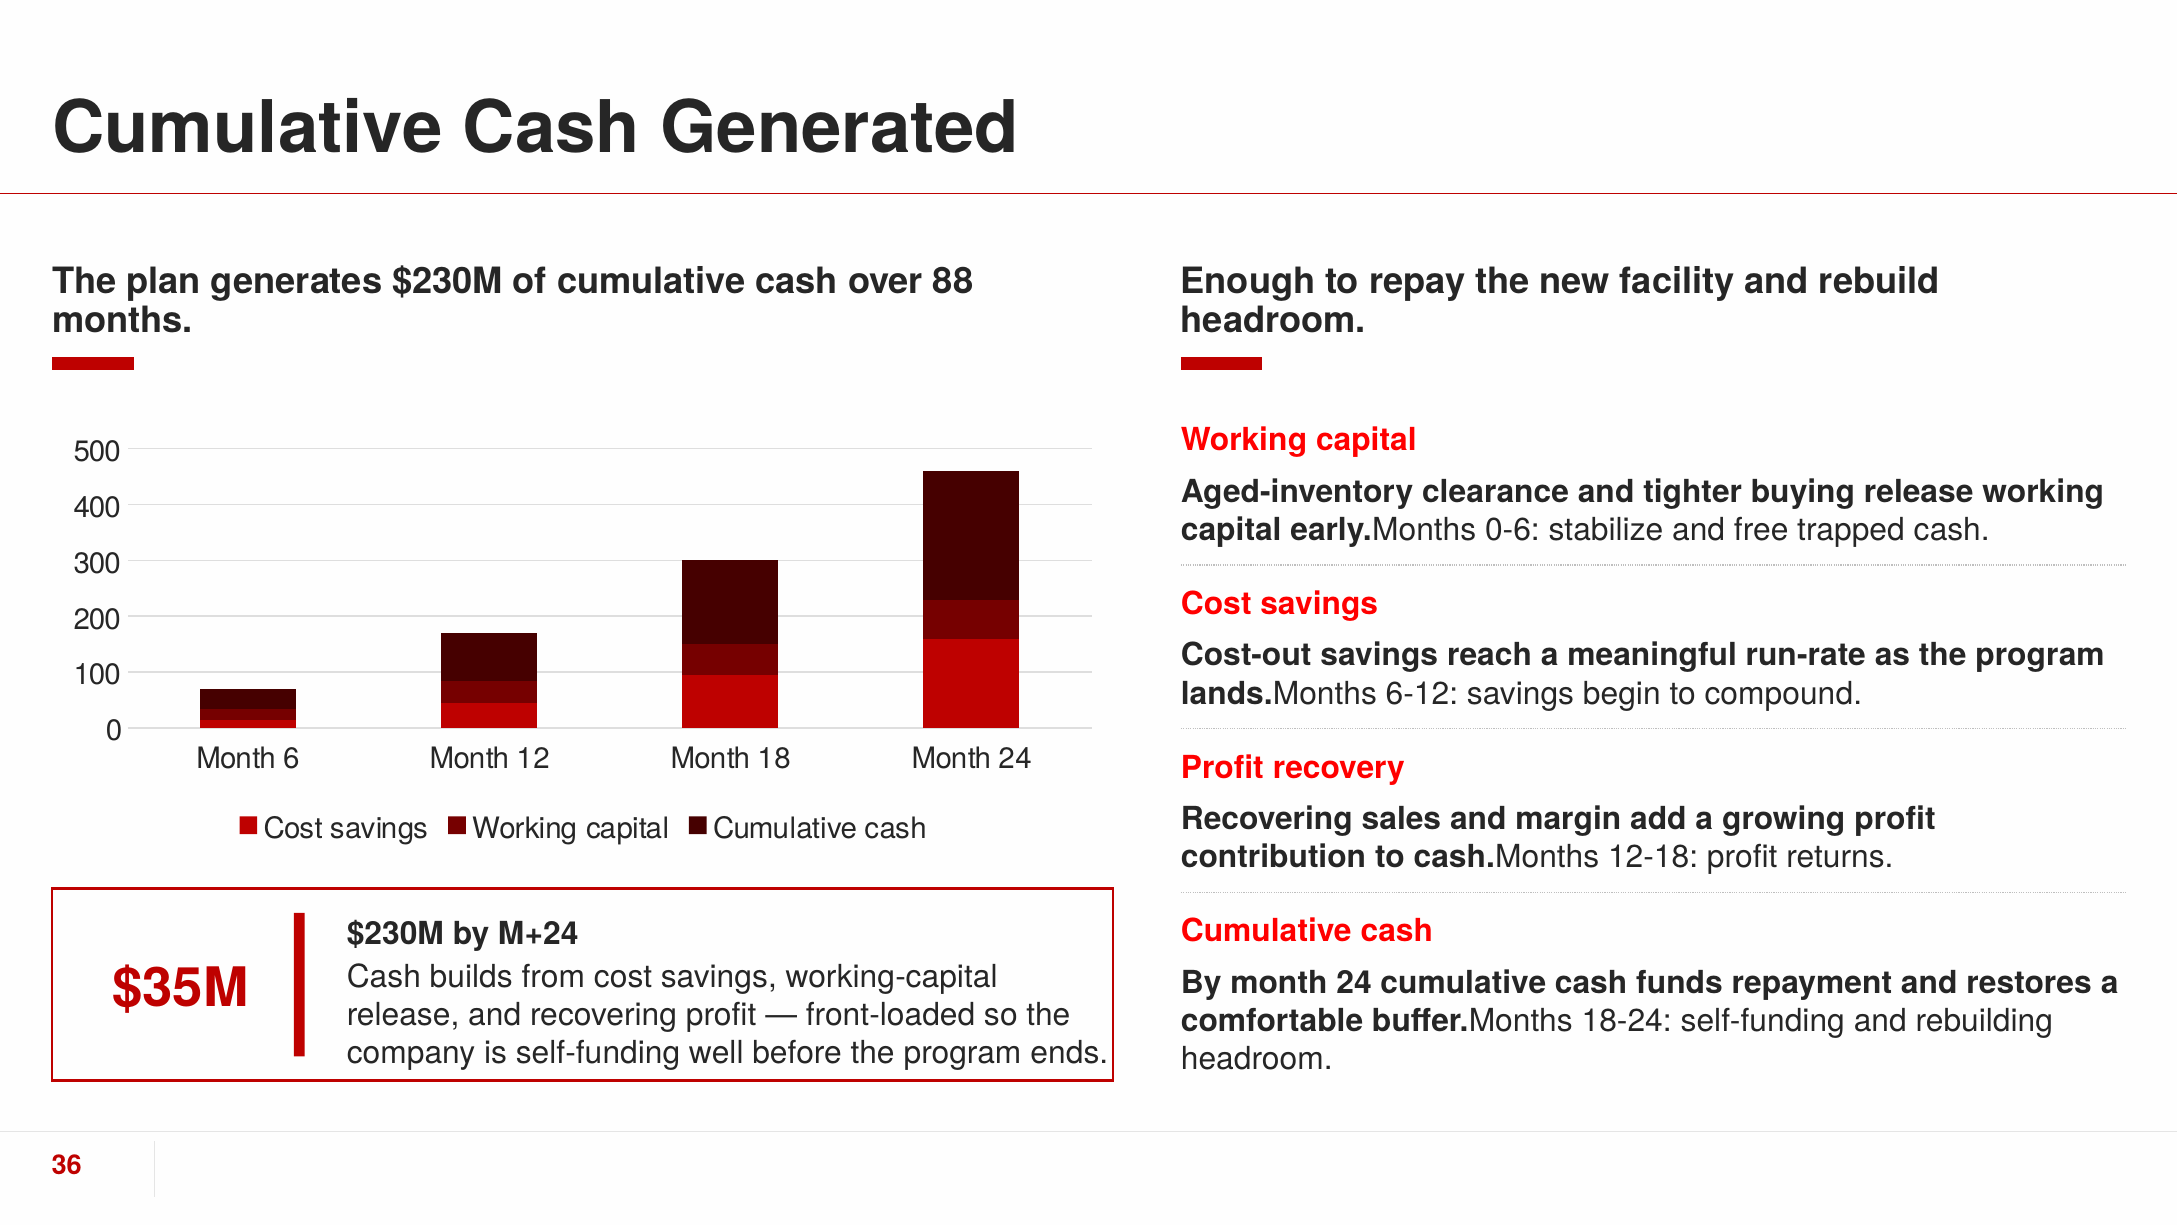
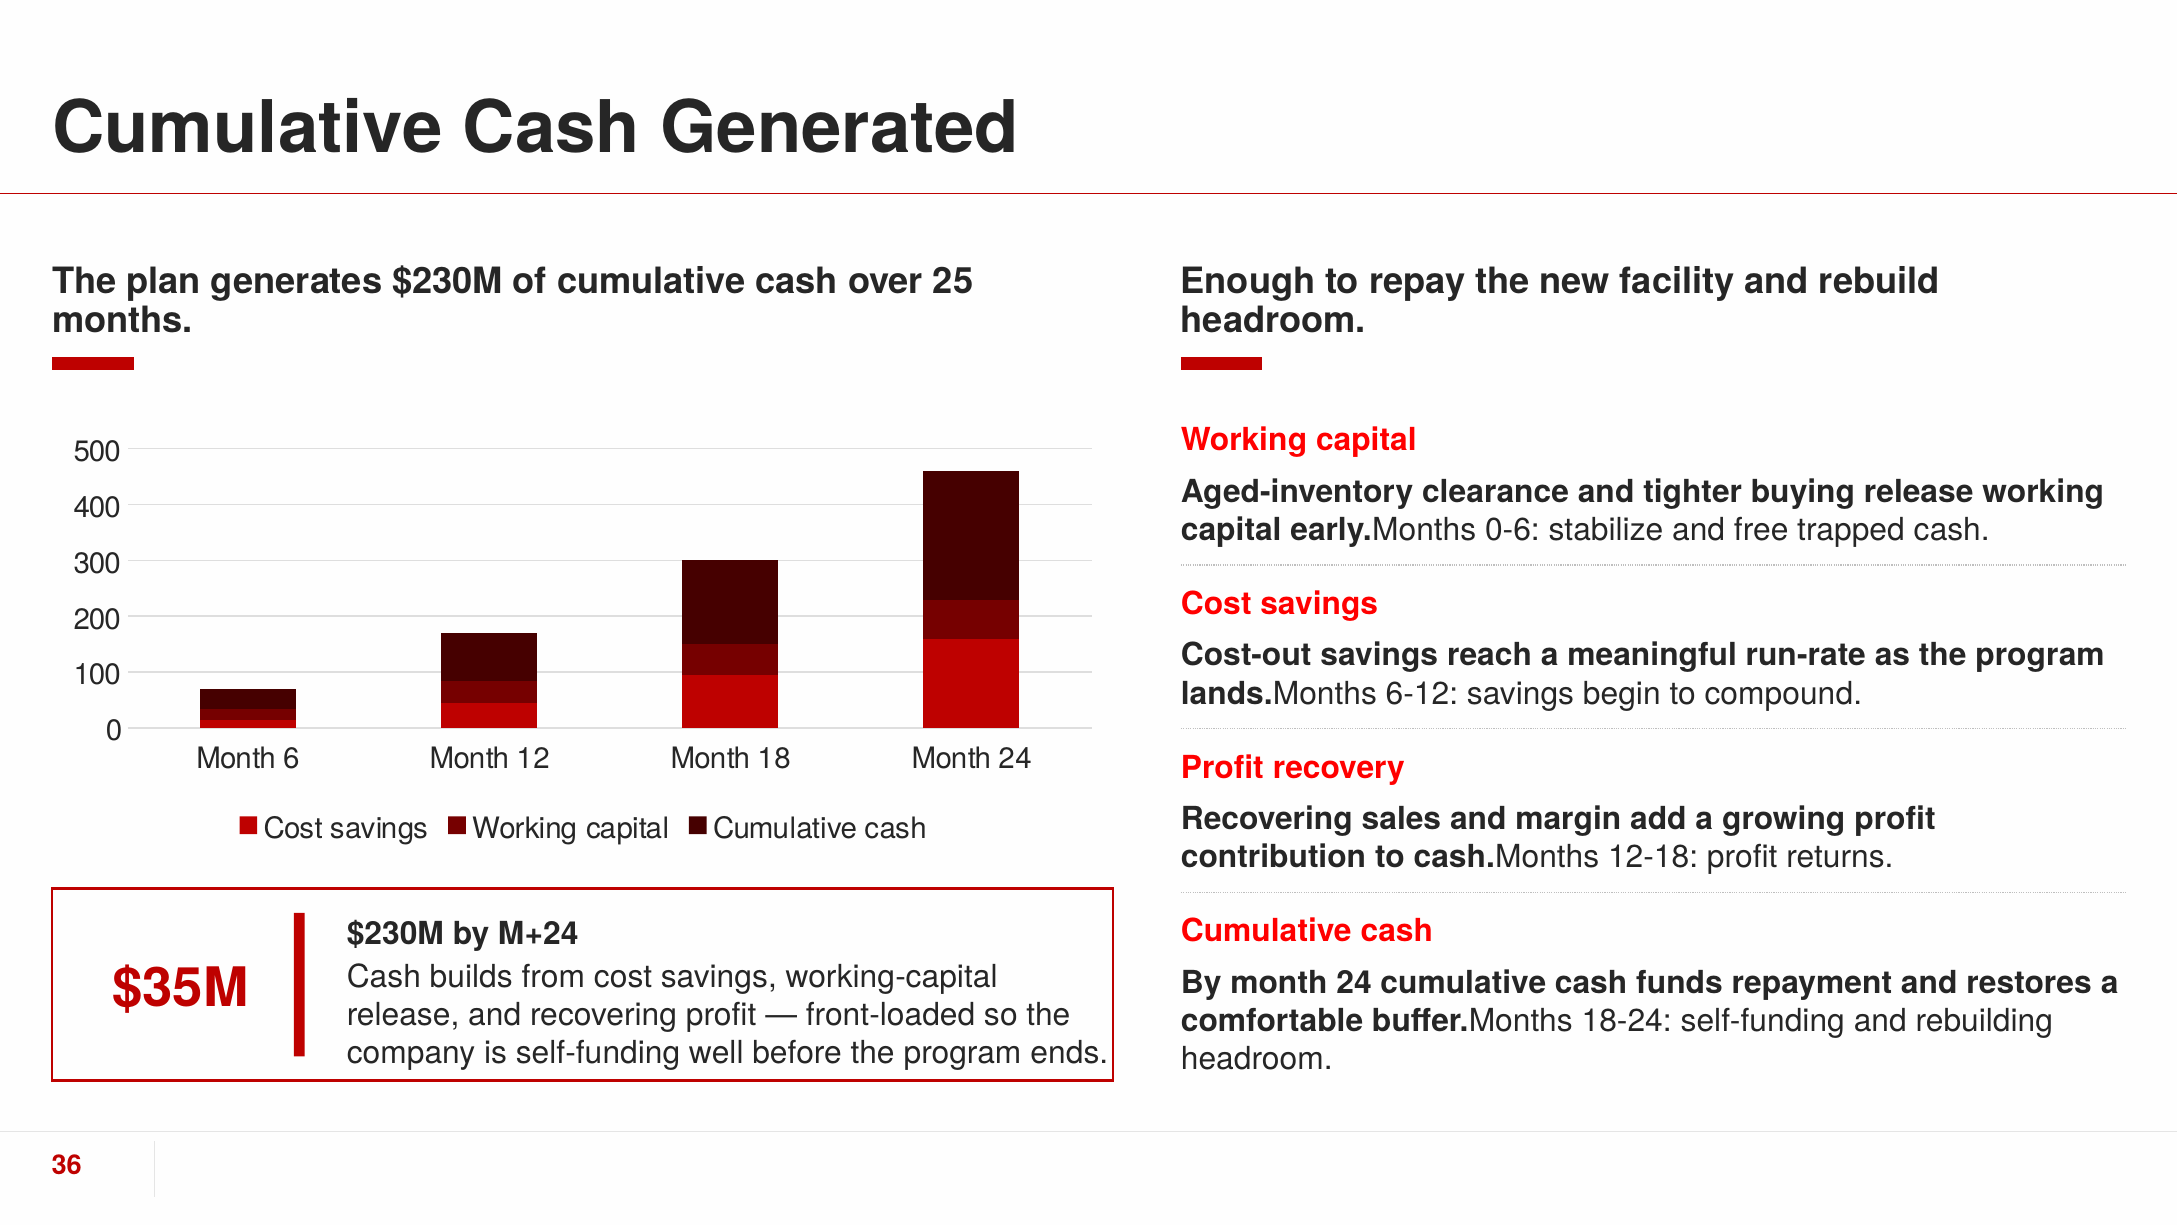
88: 88 -> 25
